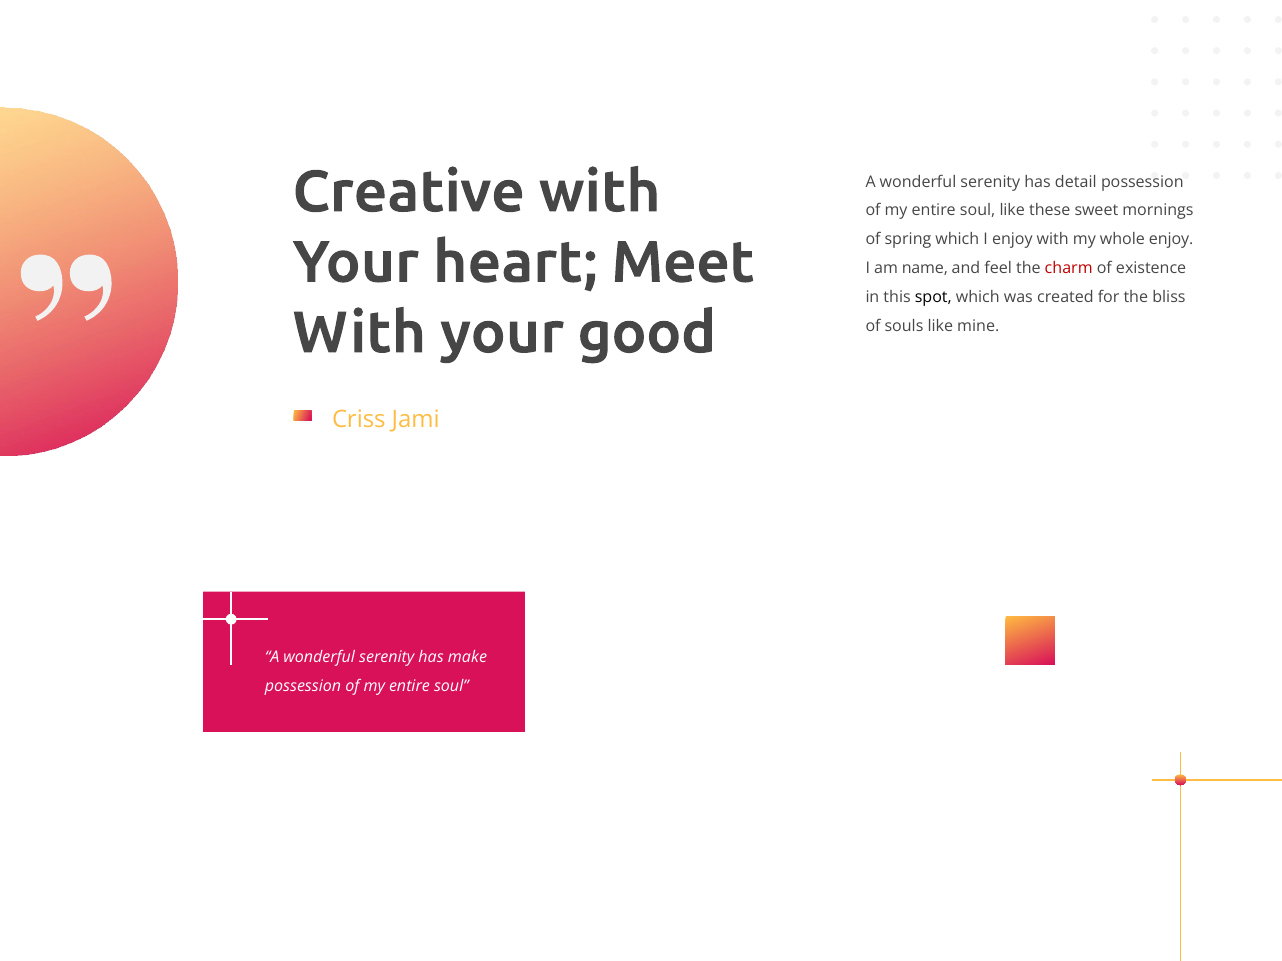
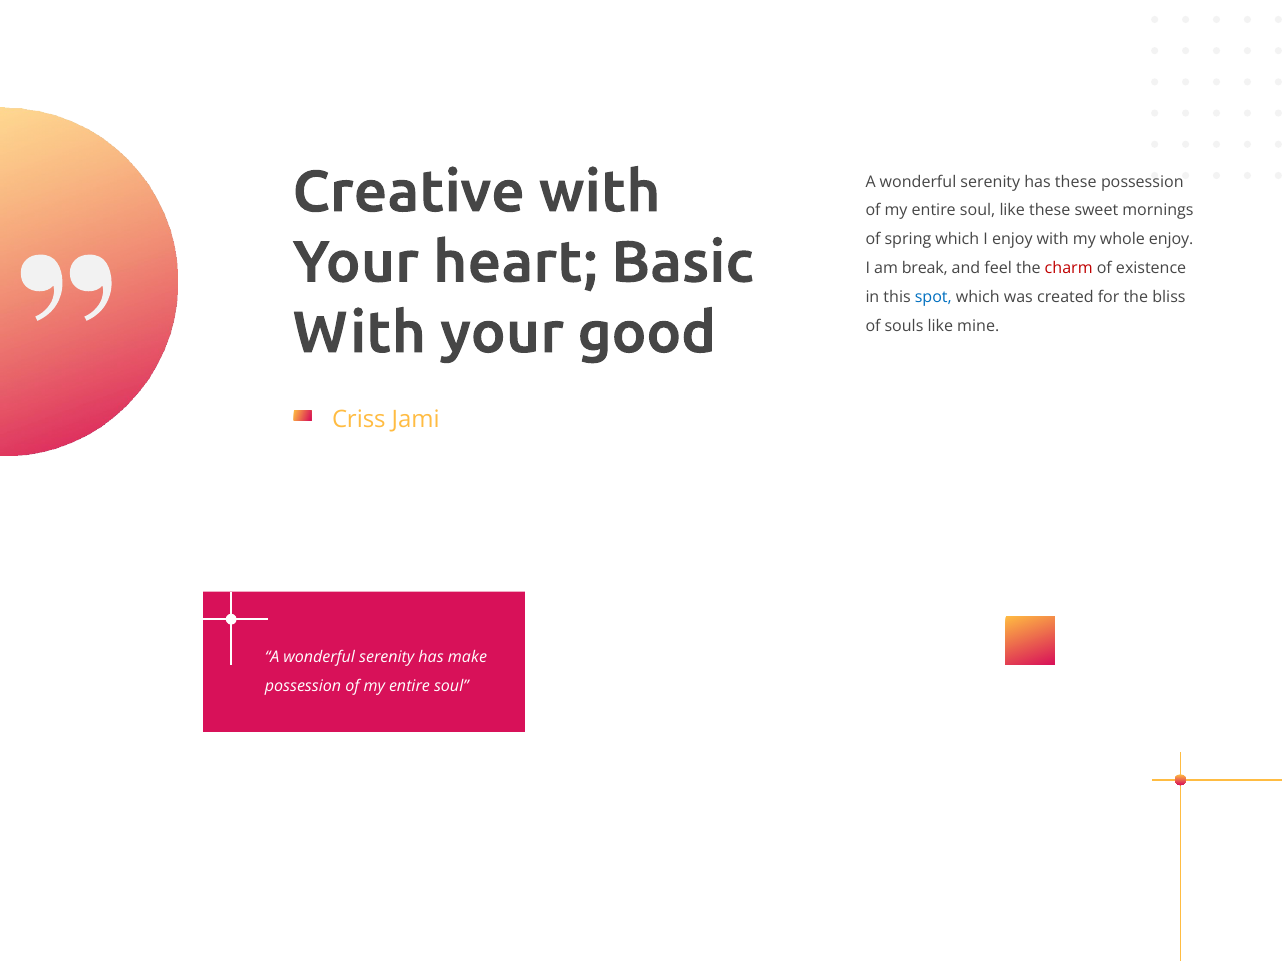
has detail: detail -> these
Meet: Meet -> Basic
name: name -> break
spot colour: black -> blue
